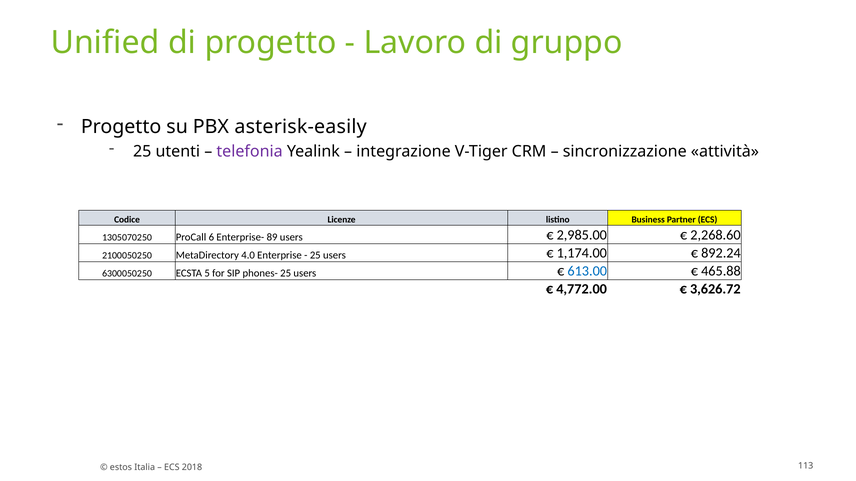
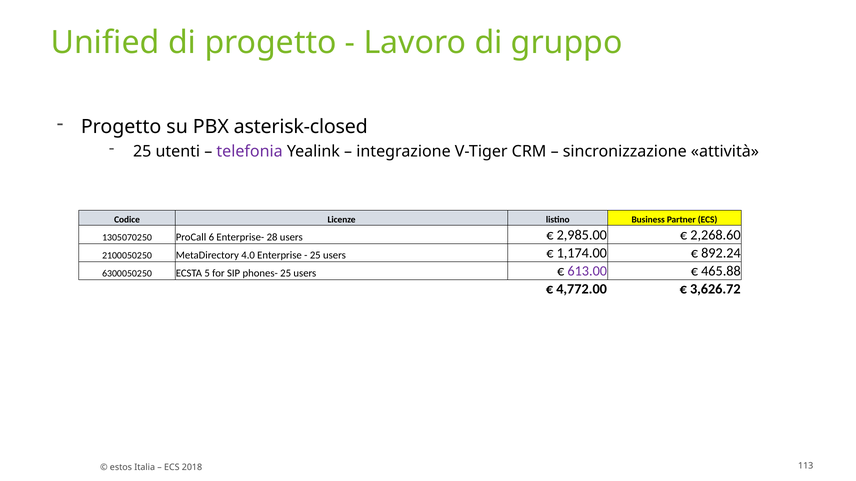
asterisk-easily: asterisk-easily -> asterisk-closed
89: 89 -> 28
613.00 colour: blue -> purple
